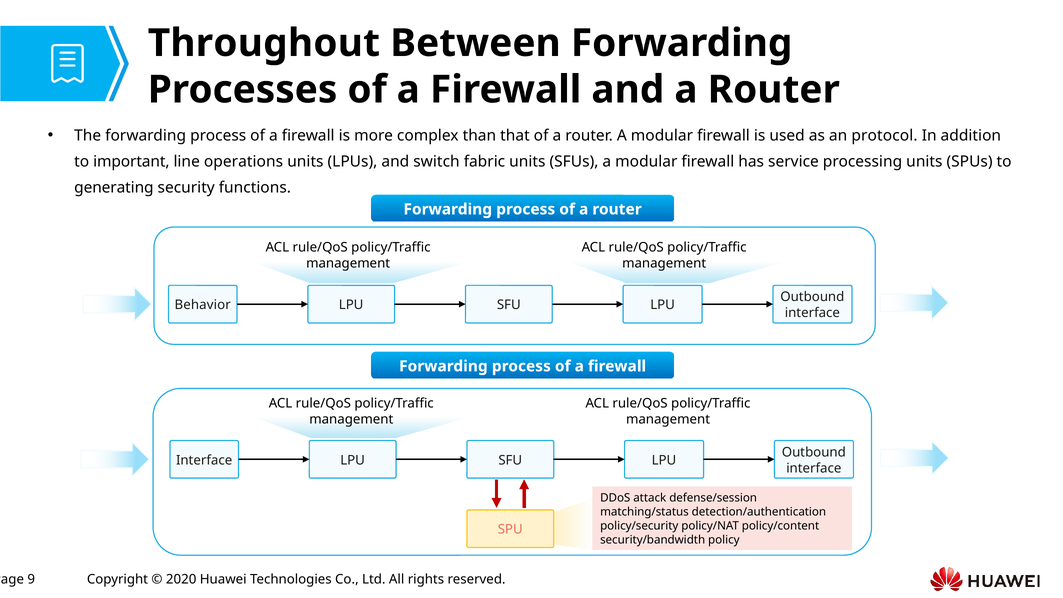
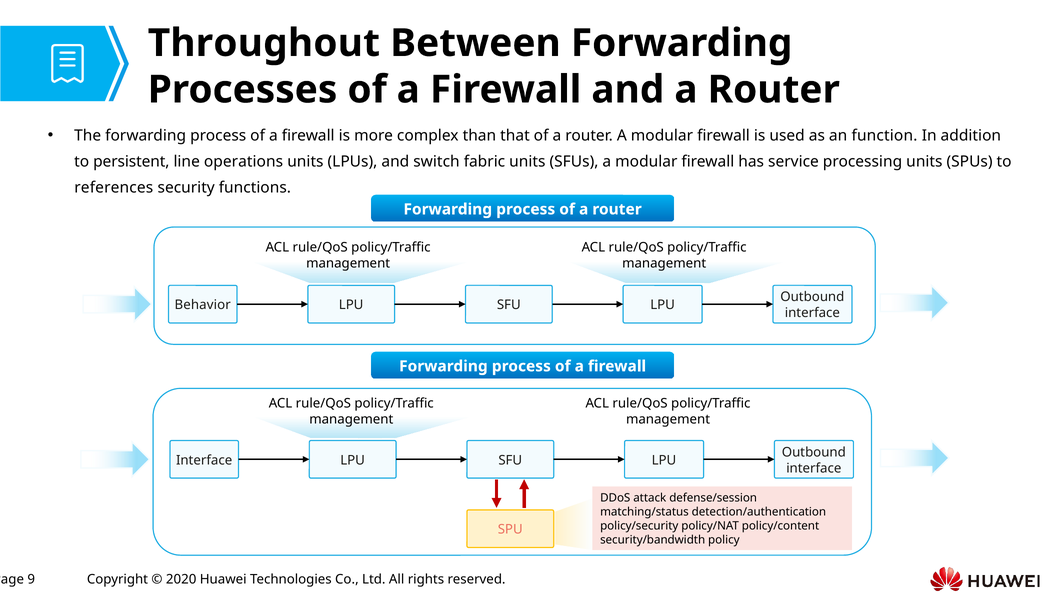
protocol: protocol -> function
important: important -> persistent
generating: generating -> references
